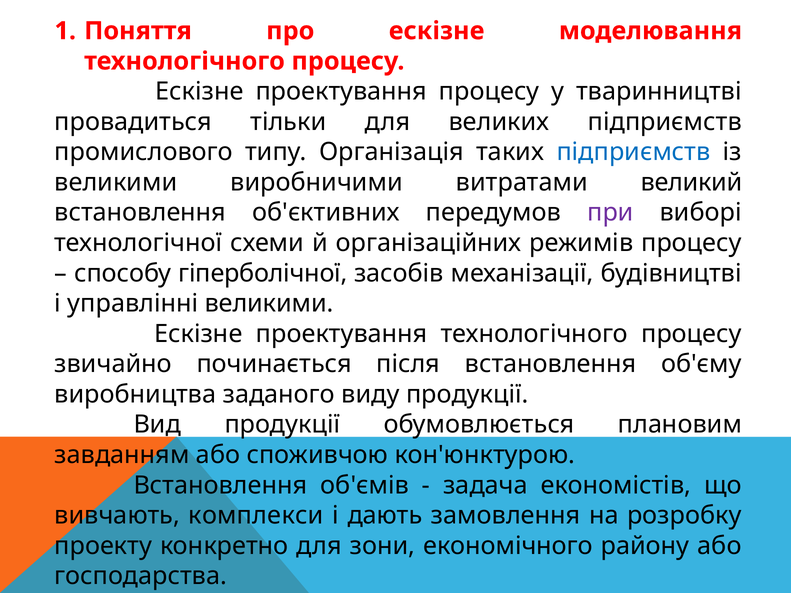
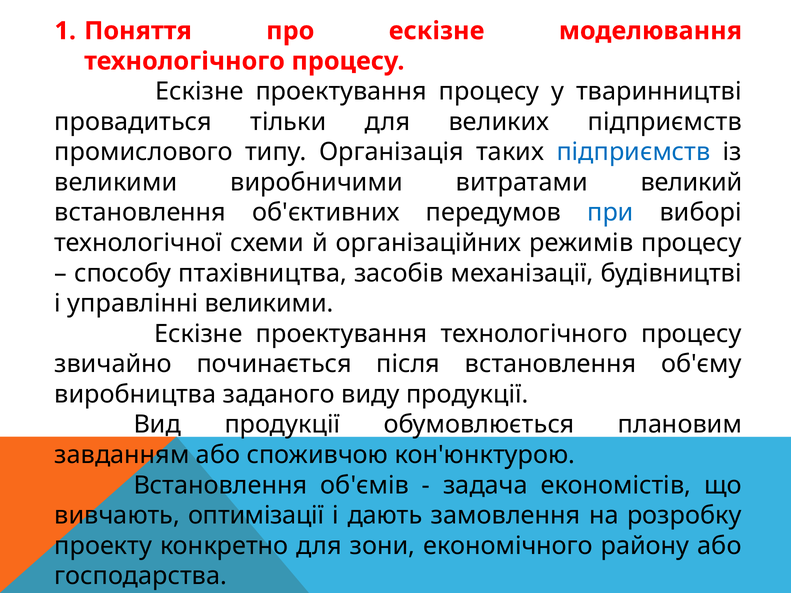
при colour: purple -> blue
гіперболічної: гіперболічної -> птахівництва
комплекси: комплекси -> оптимізації
